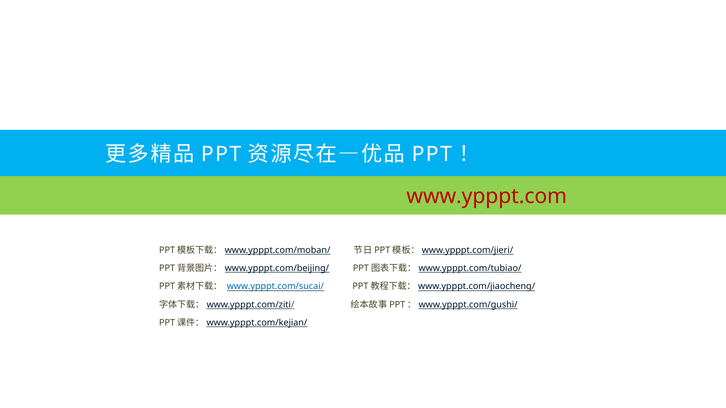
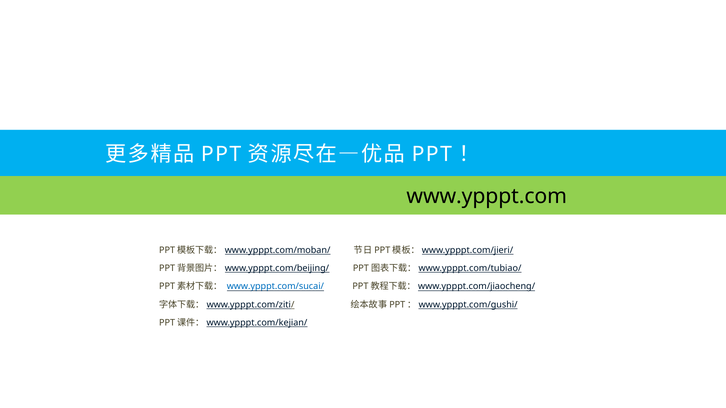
www.ypppt.com colour: red -> black
